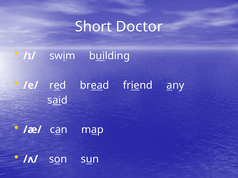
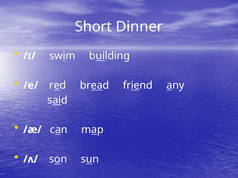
Doctor: Doctor -> Dinner
